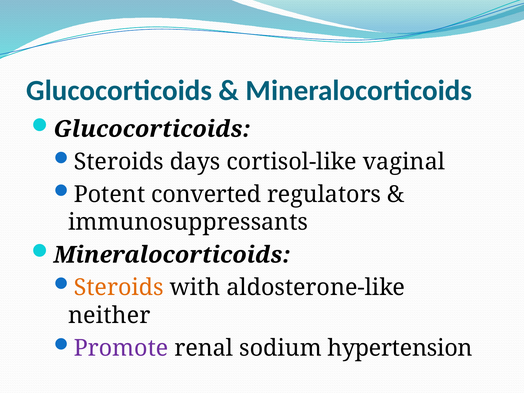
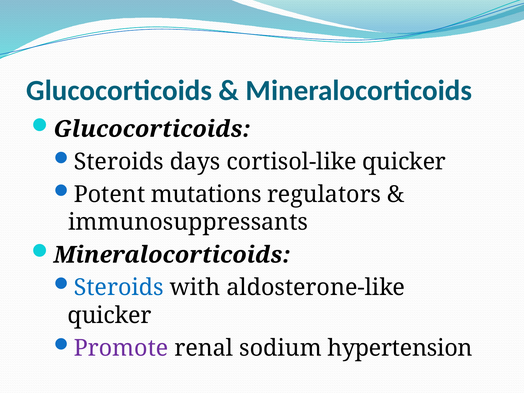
cortisol-like vaginal: vaginal -> quicker
converted: converted -> mutations
Steroids at (119, 288) colour: orange -> blue
neither at (109, 315): neither -> quicker
